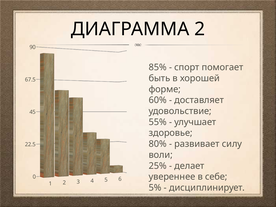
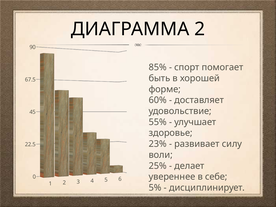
80%: 80% -> 23%
